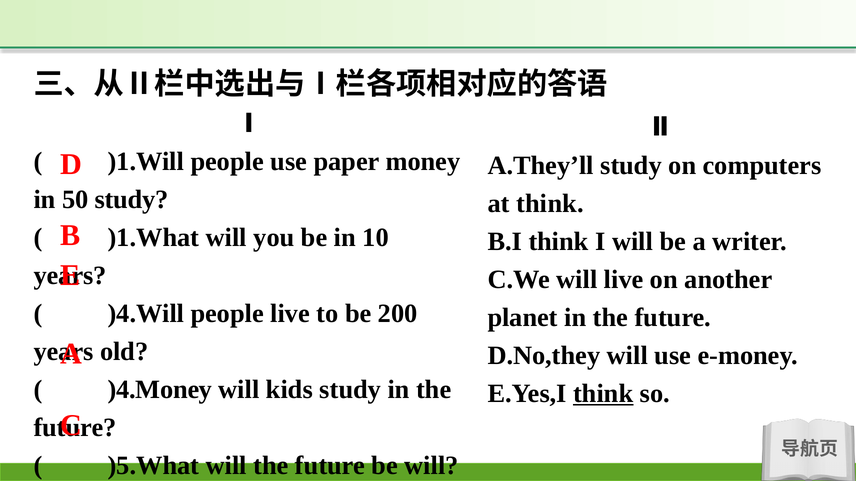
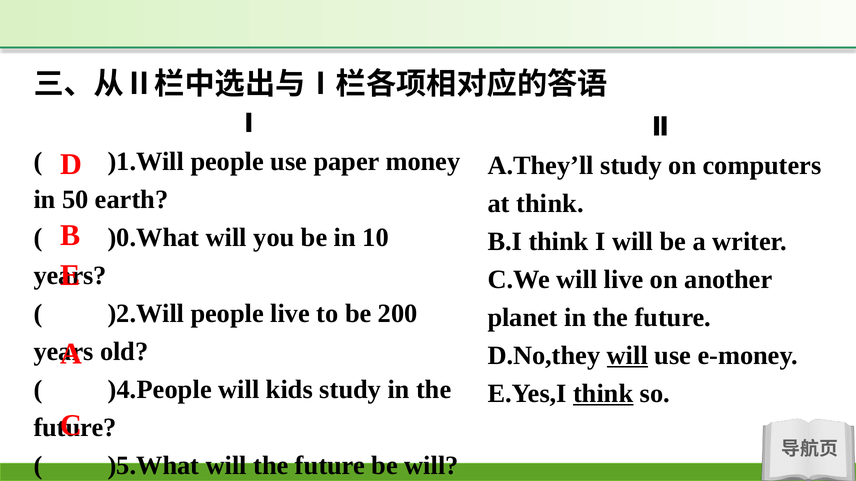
50 study: study -> earth
)1.What: )1.What -> )0.What
)4.Will: )4.Will -> )2.Will
will at (627, 356) underline: none -> present
)4.Money: )4.Money -> )4.People
